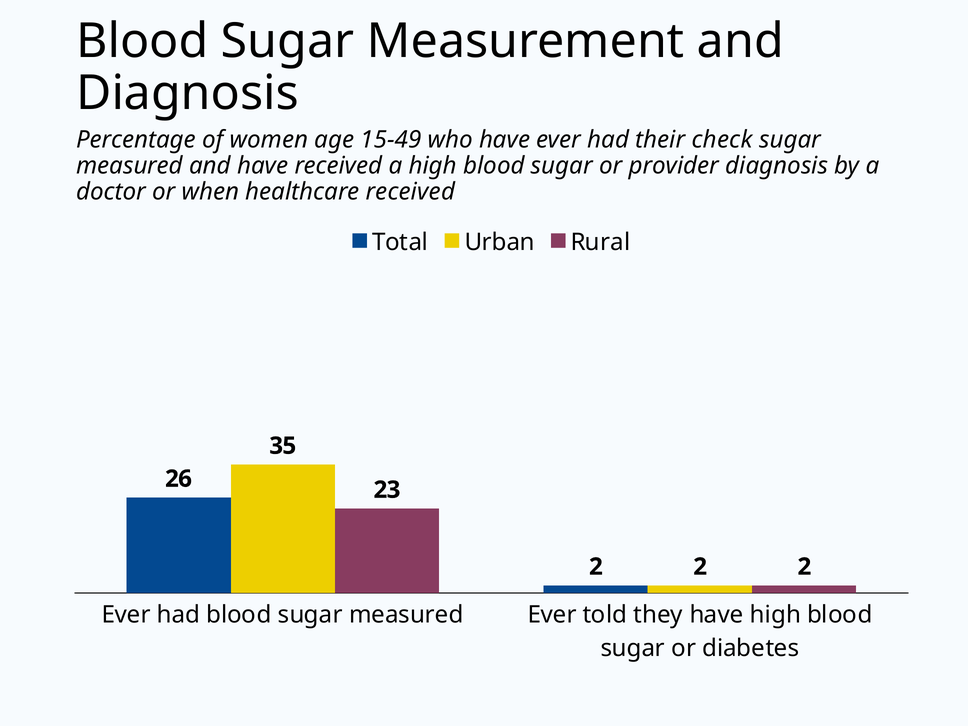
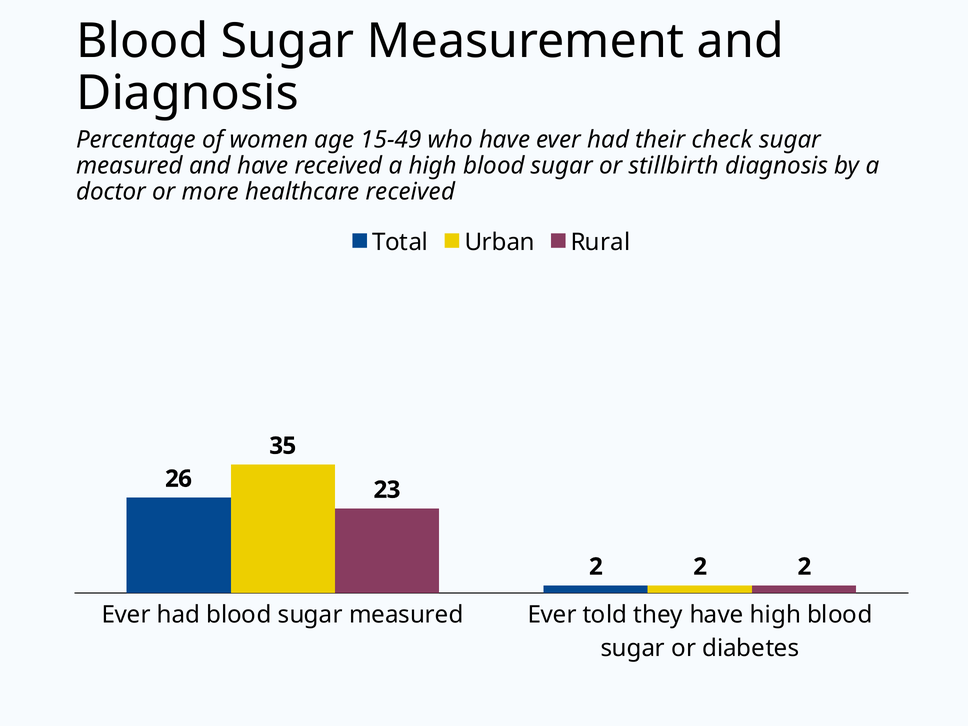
provider: provider -> stillbirth
when: when -> more
